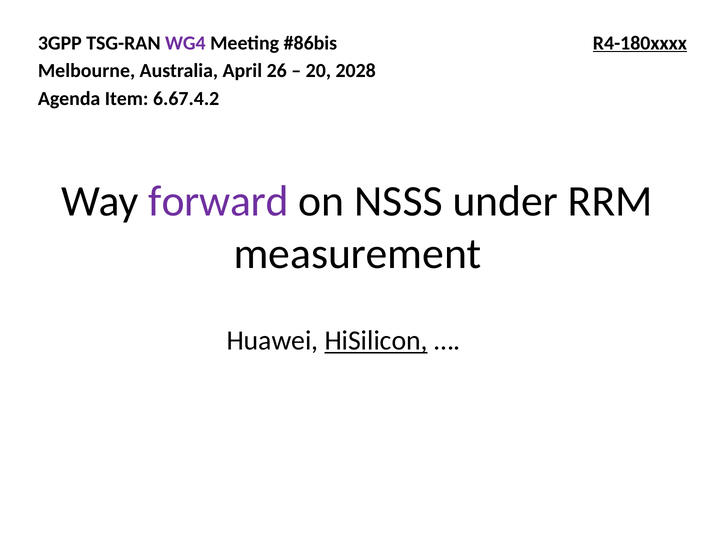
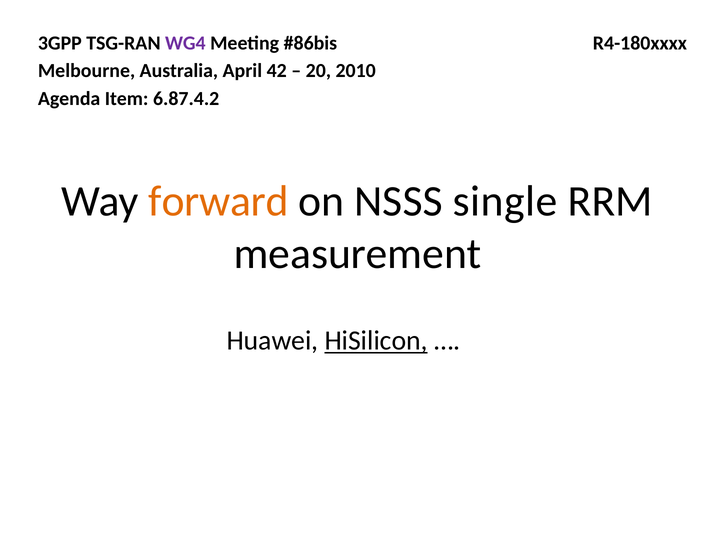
R4-180xxxx underline: present -> none
26: 26 -> 42
2028: 2028 -> 2010
6.67.4.2: 6.67.4.2 -> 6.87.4.2
forward colour: purple -> orange
under: under -> single
